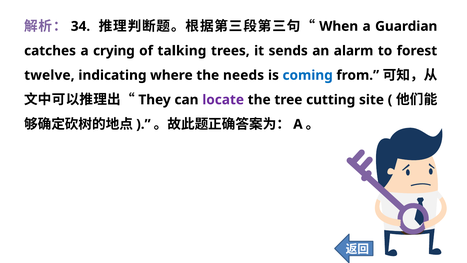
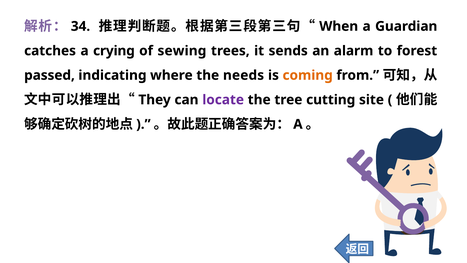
talking: talking -> sewing
twelve: twelve -> passed
coming colour: blue -> orange
